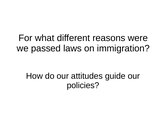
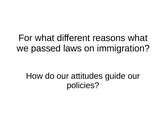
reasons were: were -> what
